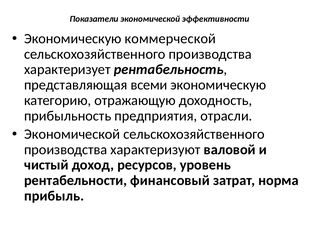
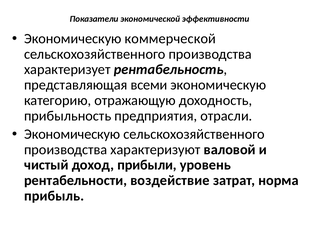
Экономической at (72, 134): Экономической -> Экономическую
ресурсов: ресурсов -> прибыли
финансовый: финансовый -> воздействие
